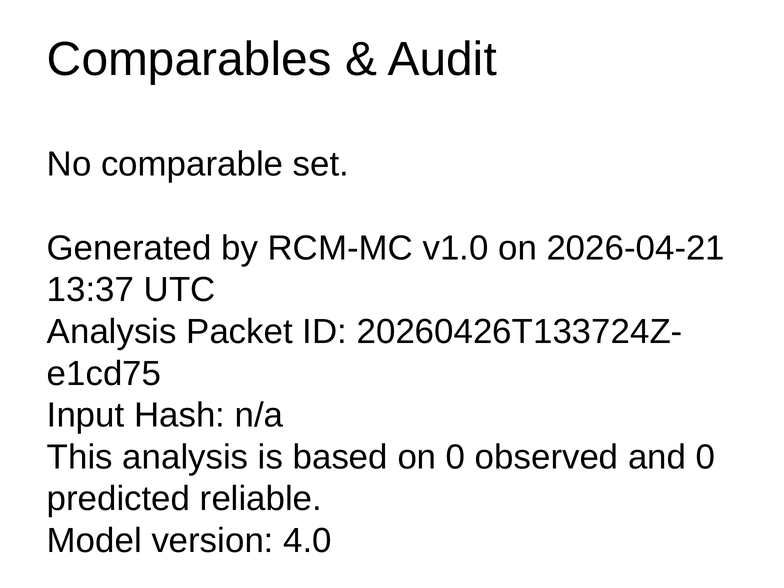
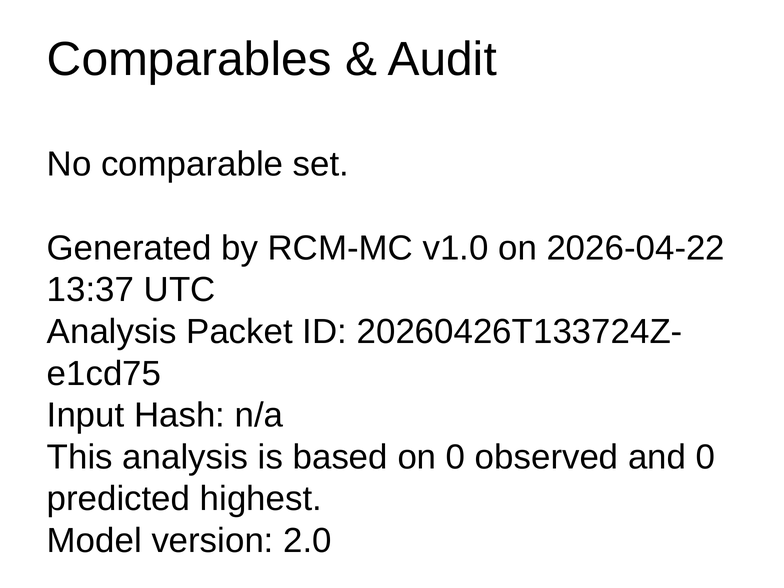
2026-04-21: 2026-04-21 -> 2026-04-22
reliable: reliable -> highest
4.0: 4.0 -> 2.0
